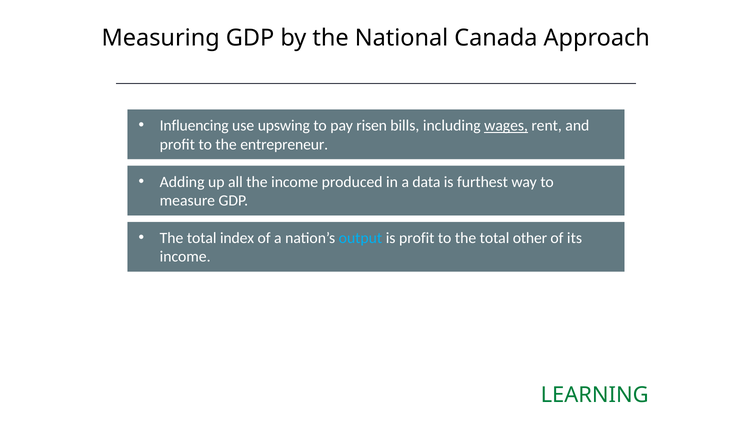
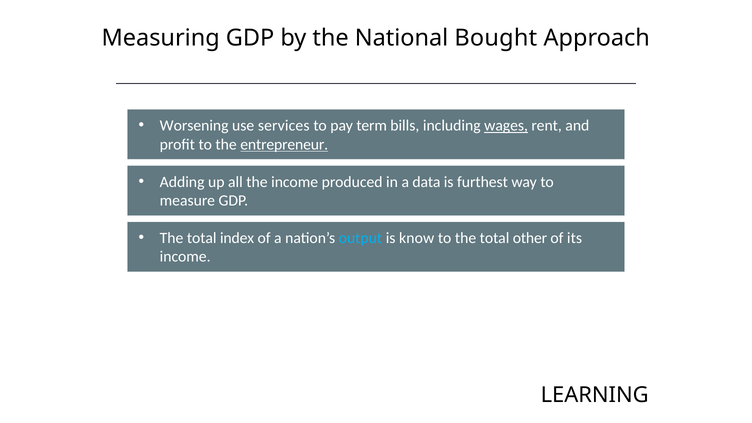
Canada: Canada -> Bought
Influencing: Influencing -> Worsening
upswing: upswing -> services
risen: risen -> term
entrepreneur underline: none -> present
is profit: profit -> know
LEARNING colour: green -> black
